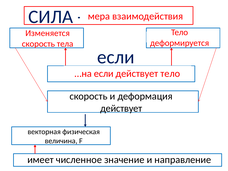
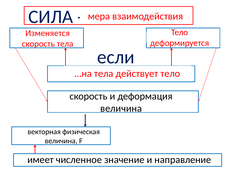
…на если: если -> тела
действует at (121, 108): действует -> величина
